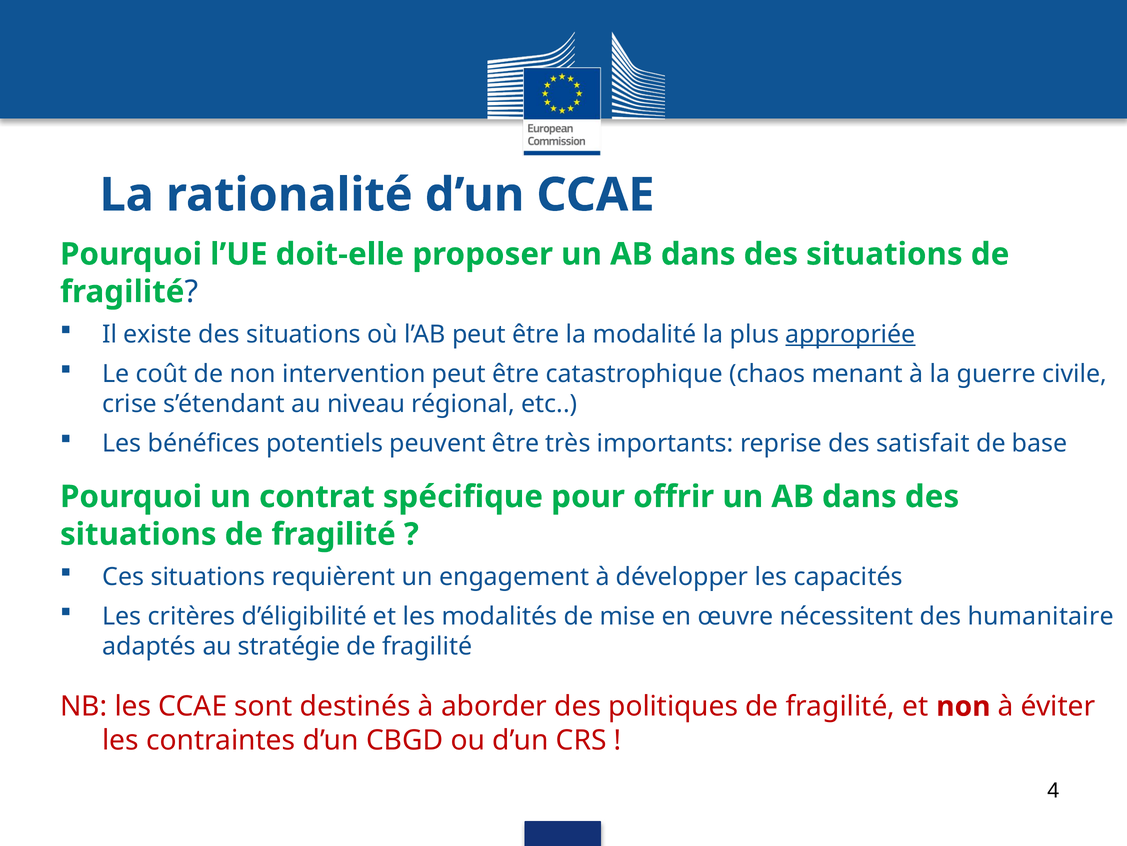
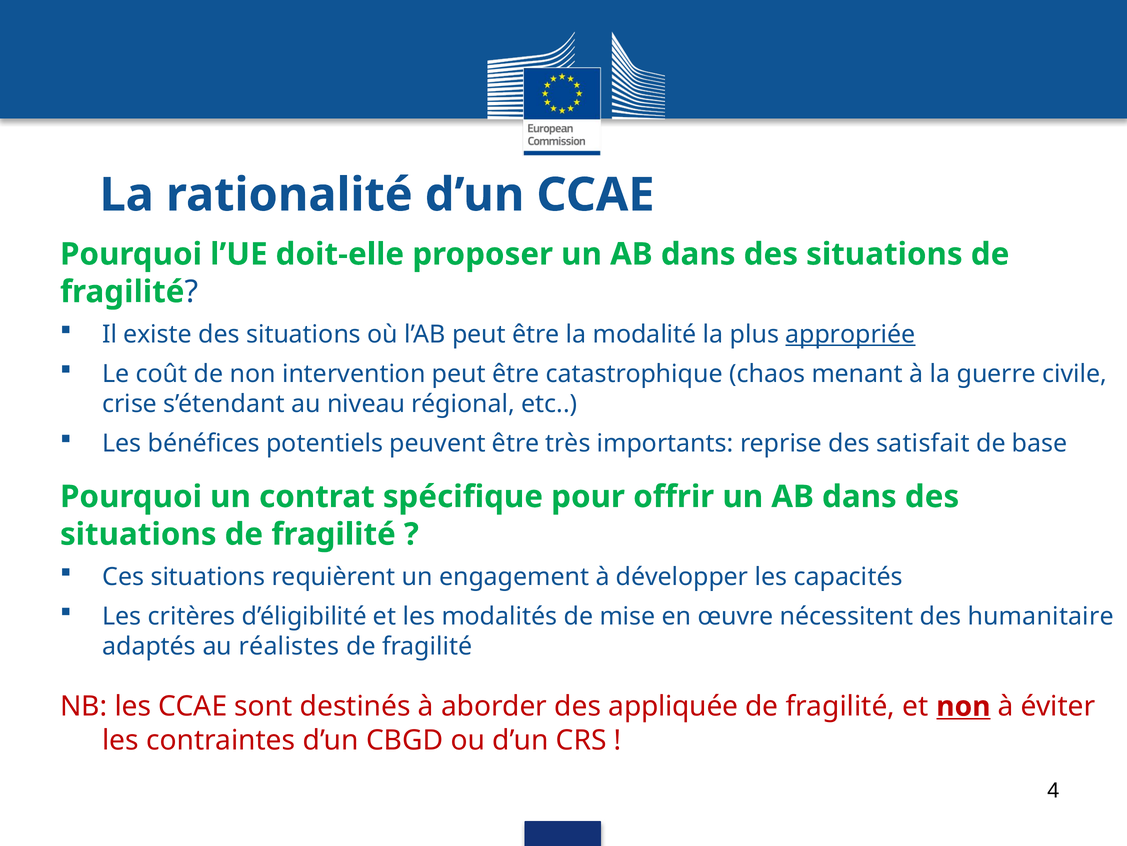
stratégie: stratégie -> réalistes
politiques: politiques -> appliquée
non at (963, 706) underline: none -> present
